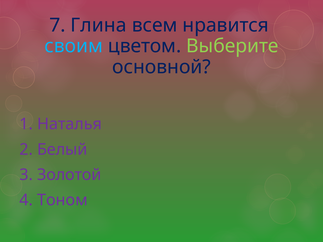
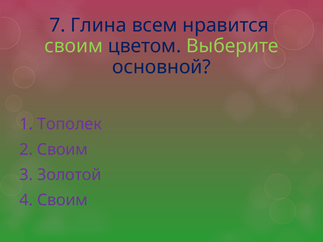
своим at (74, 46) colour: light blue -> light green
Наталья: Наталья -> Тополек
2 Белый: Белый -> Своим
4 Тоном: Тоном -> Своим
